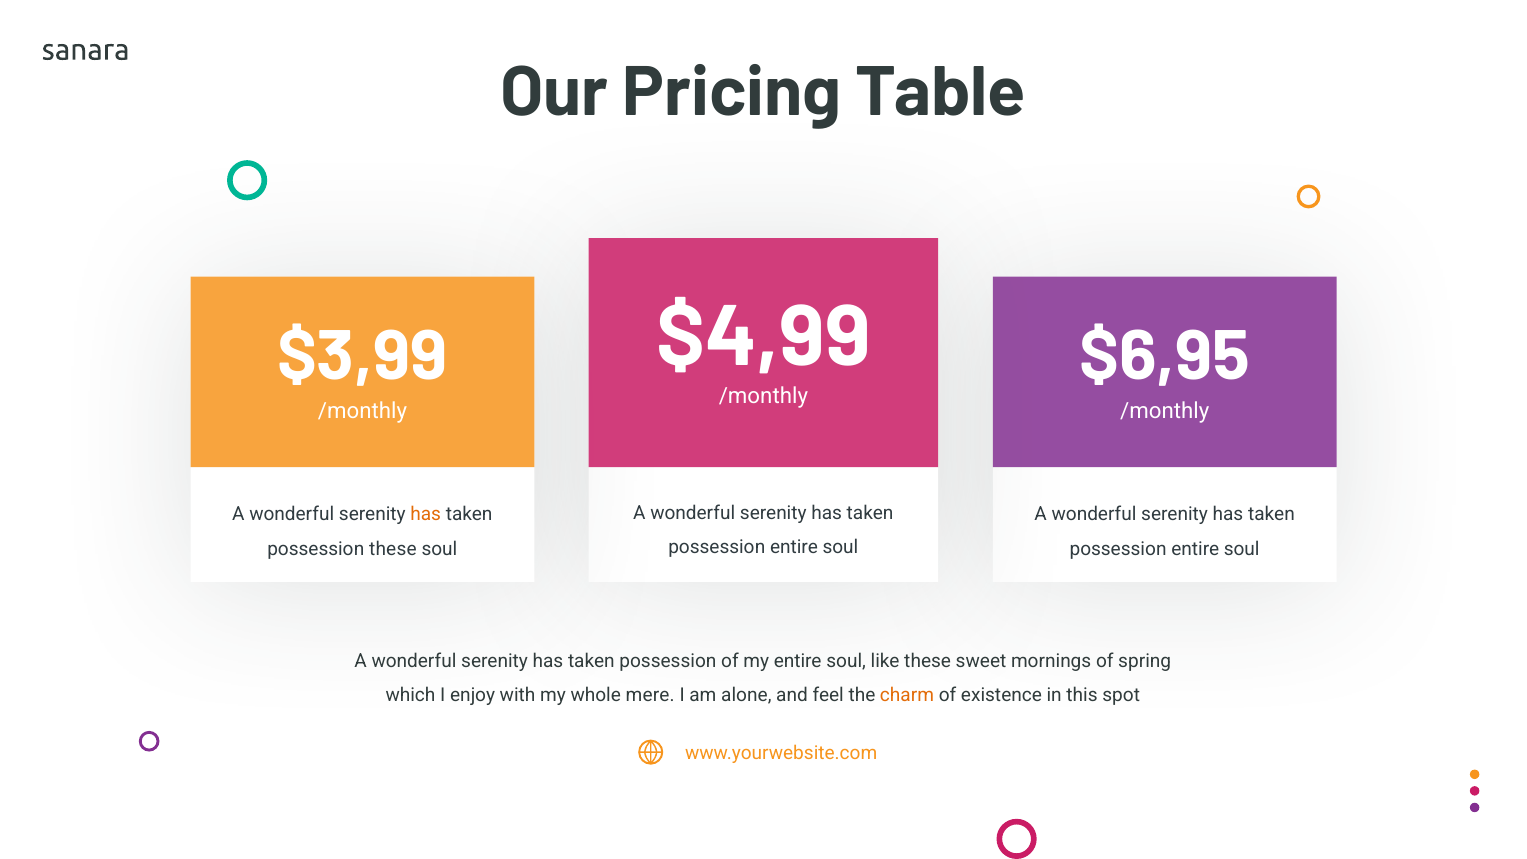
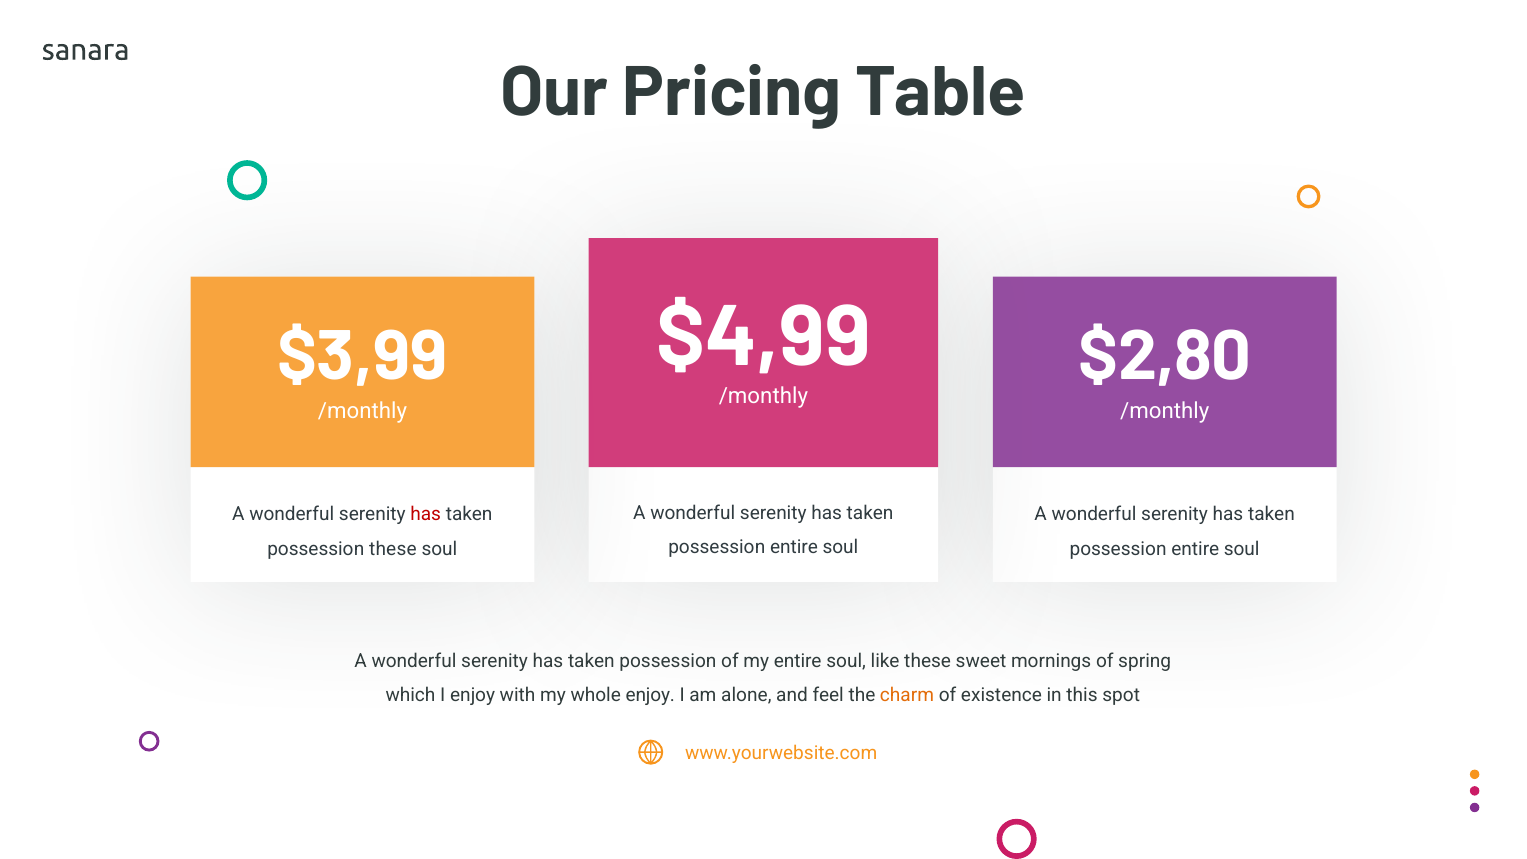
$6,95: $6,95 -> $2,80
has at (426, 515) colour: orange -> red
whole mere: mere -> enjoy
